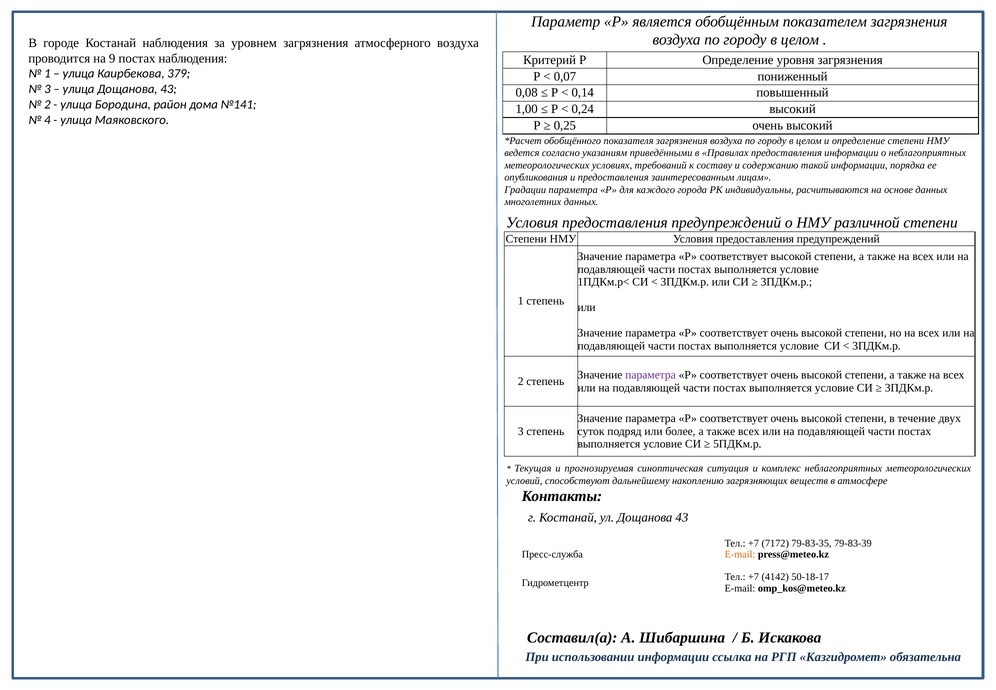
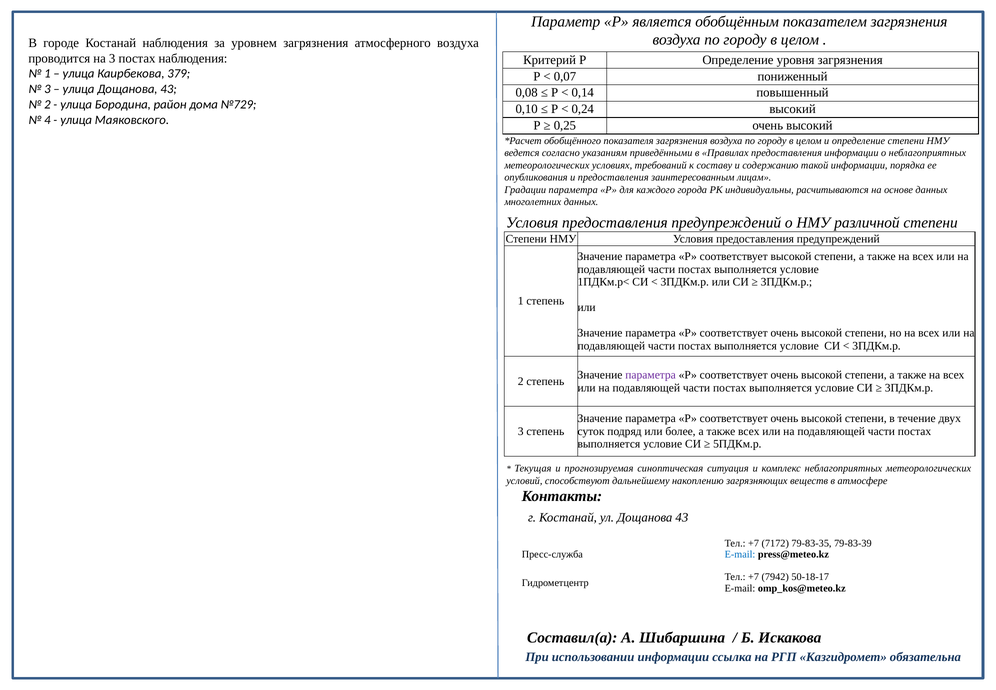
на 9: 9 -> 3
№141: №141 -> №729
1,00: 1,00 -> 0,10
E-mail at (740, 554) colour: orange -> blue
4142: 4142 -> 7942
